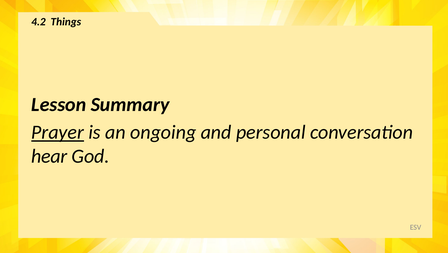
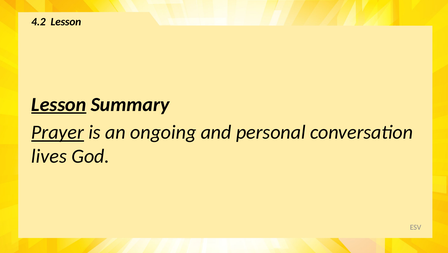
4.2 Things: Things -> Lesson
Lesson at (59, 104) underline: none -> present
hear: hear -> lives
